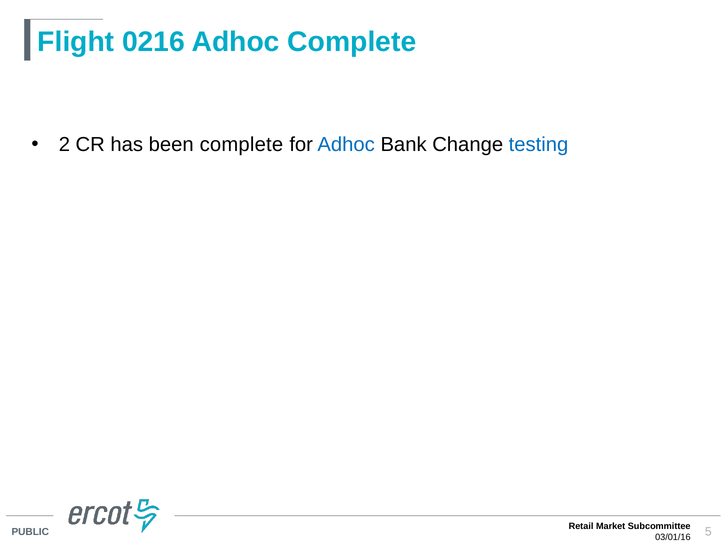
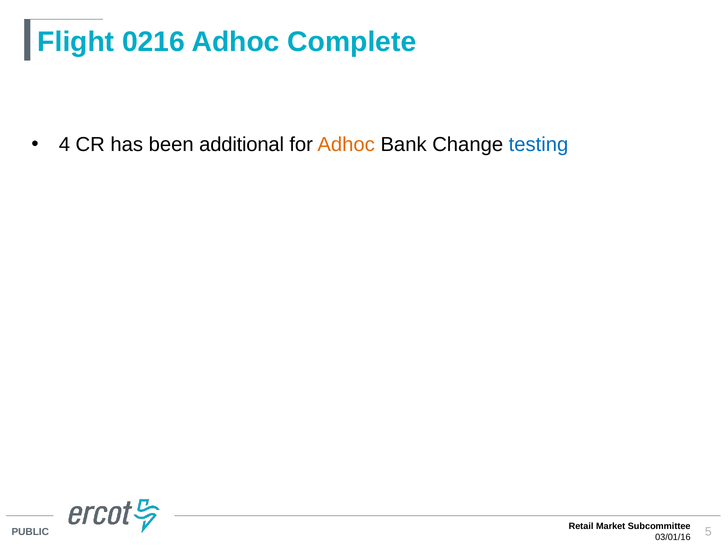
2: 2 -> 4
been complete: complete -> additional
Adhoc at (346, 145) colour: blue -> orange
